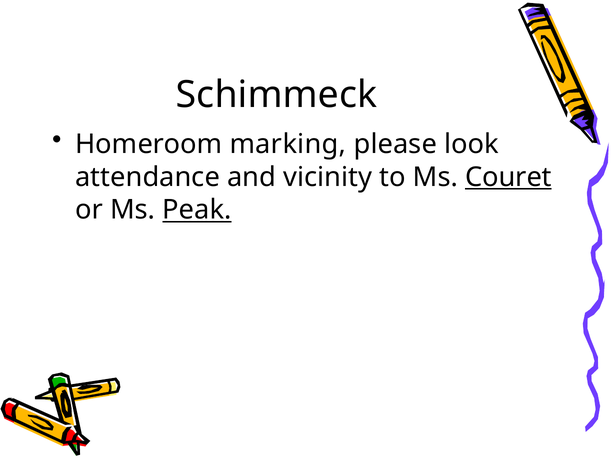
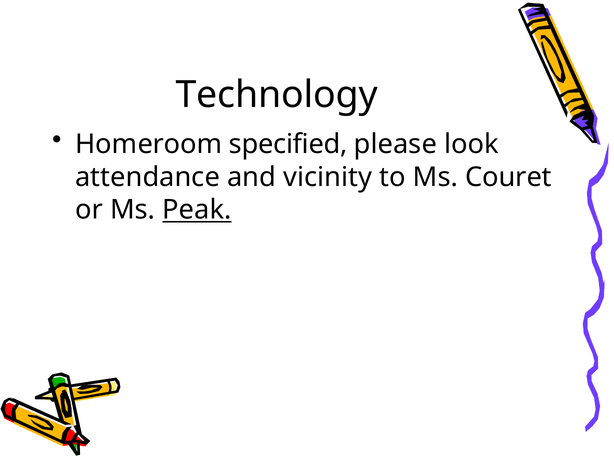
Schimmeck: Schimmeck -> Technology
marking: marking -> specified
Couret underline: present -> none
